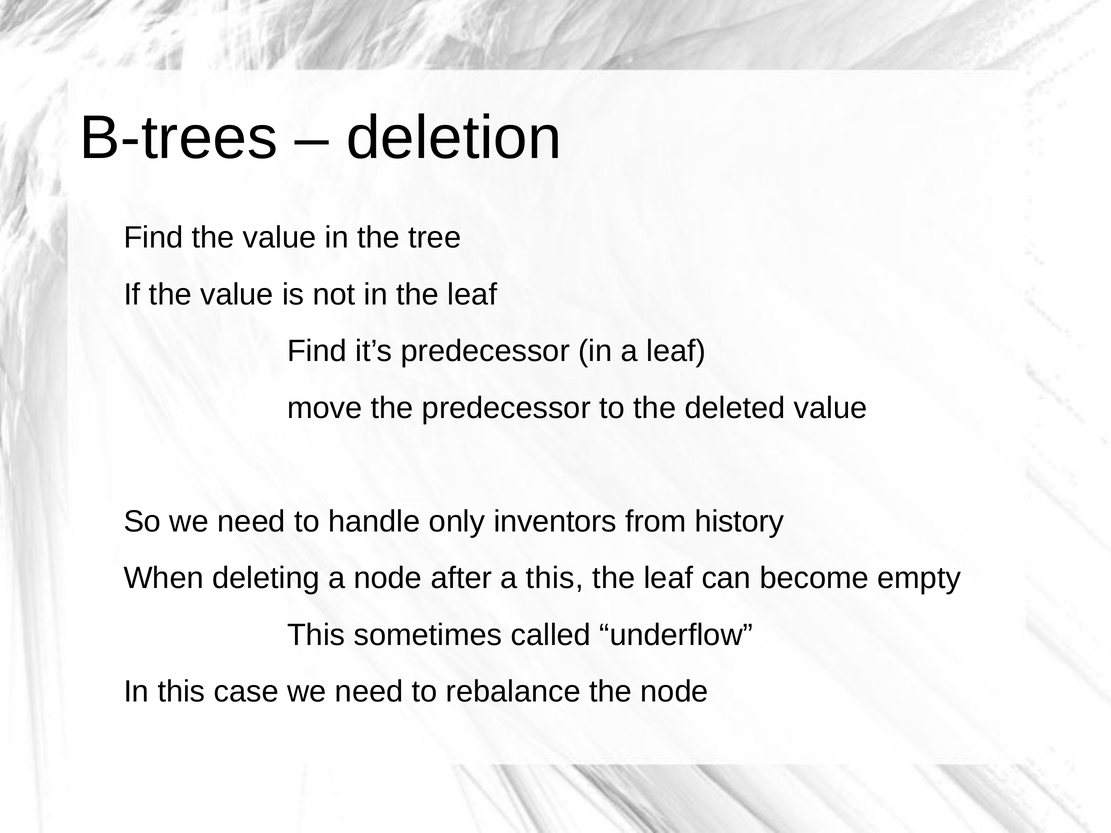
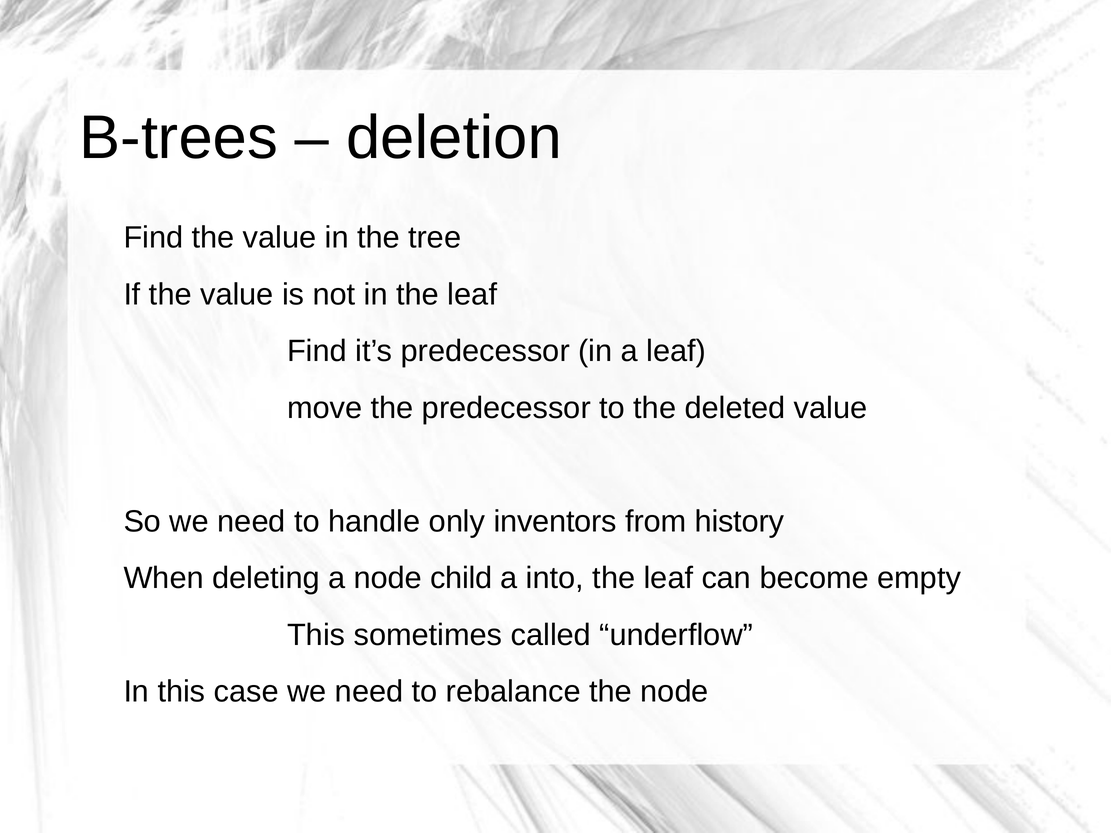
after: after -> child
a this: this -> into
